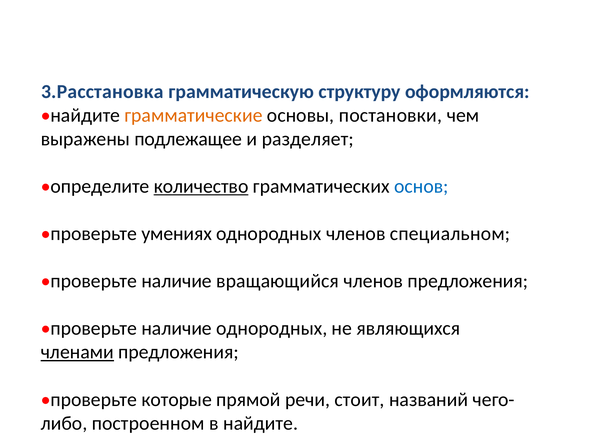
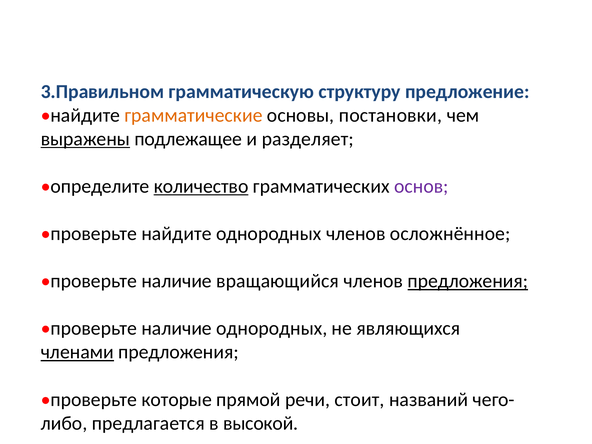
3.Расстановка: 3.Расстановка -> 3.Правильном
оформляются: оформляются -> предложение
выражены underline: none -> present
основ colour: blue -> purple
проверьте умениях: умениях -> найдите
специальном: специальном -> осложнённое
предложения at (468, 281) underline: none -> present
построенном: построенном -> предлагается
в найдите: найдите -> высокой
